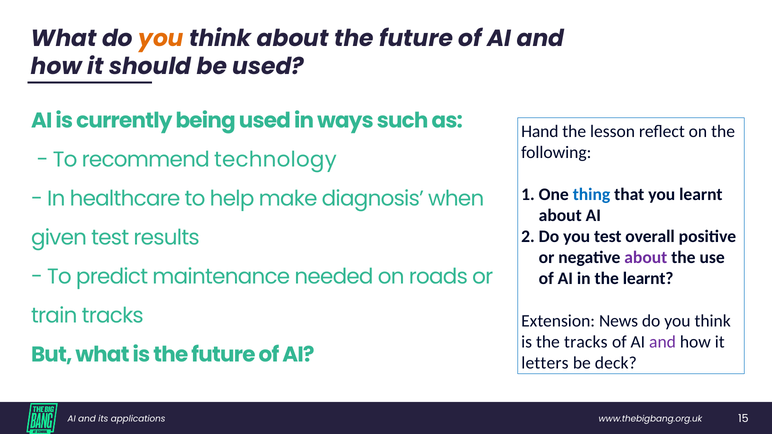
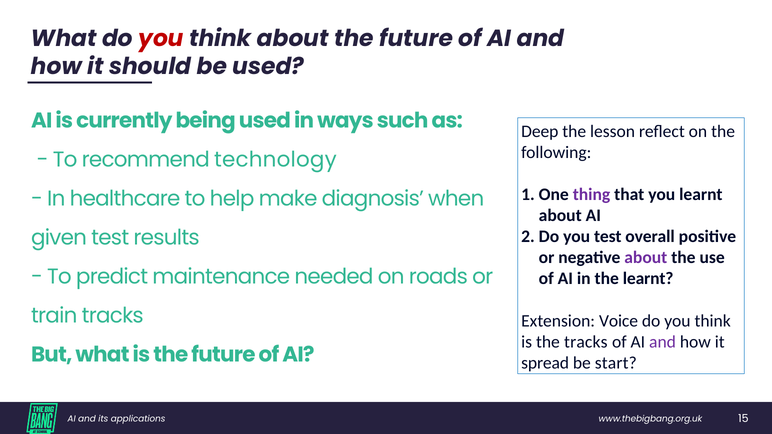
you at (161, 39) colour: orange -> red
Hand: Hand -> Deep
thing colour: blue -> purple
News: News -> Voice
letters: letters -> spread
deck: deck -> start
